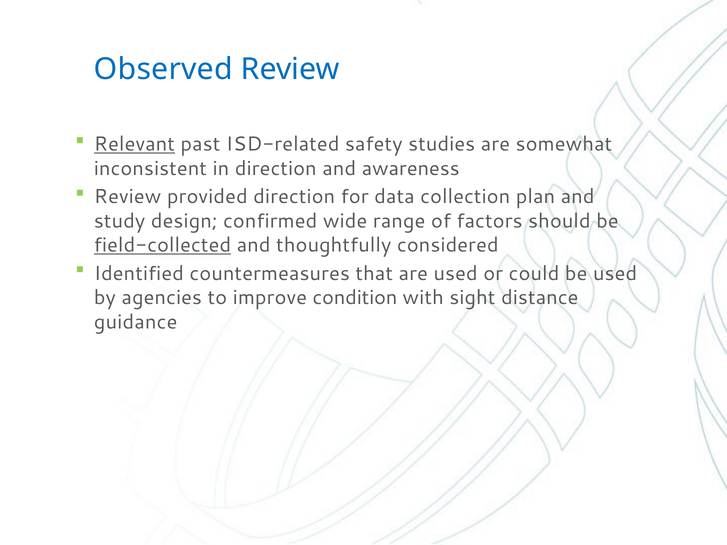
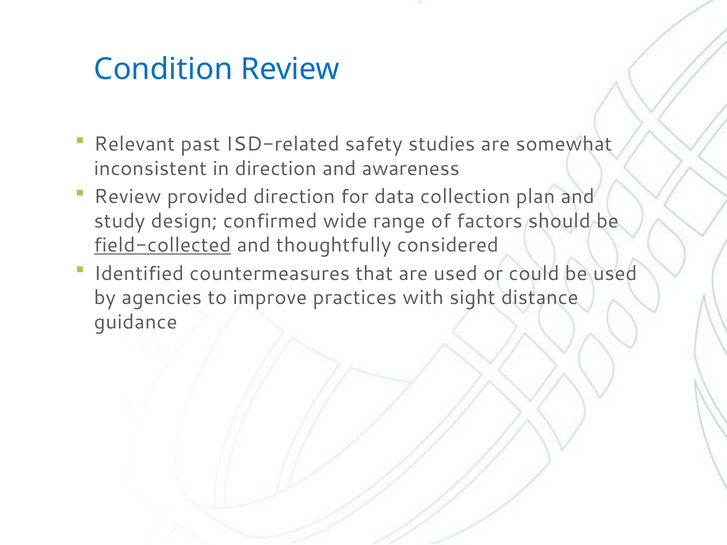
Observed: Observed -> Condition
Relevant underline: present -> none
condition: condition -> practices
